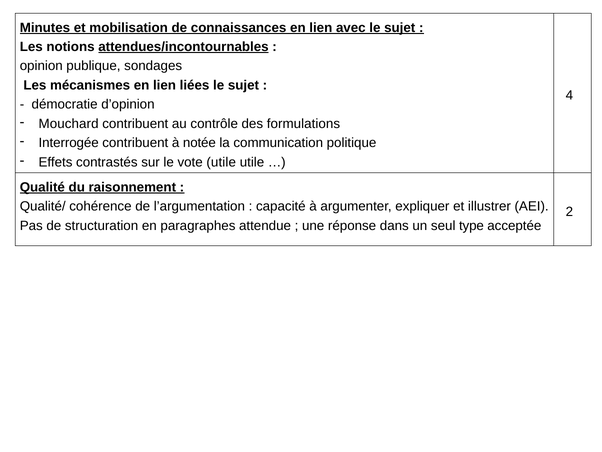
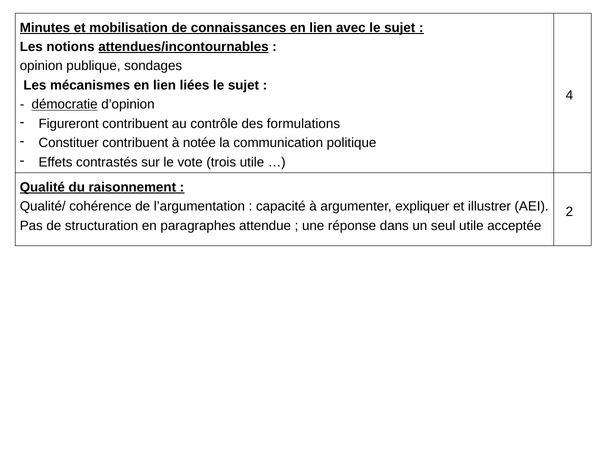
démocratie underline: none -> present
Mouchard: Mouchard -> Figureront
Interrogée: Interrogée -> Constituer
vote utile: utile -> trois
seul type: type -> utile
